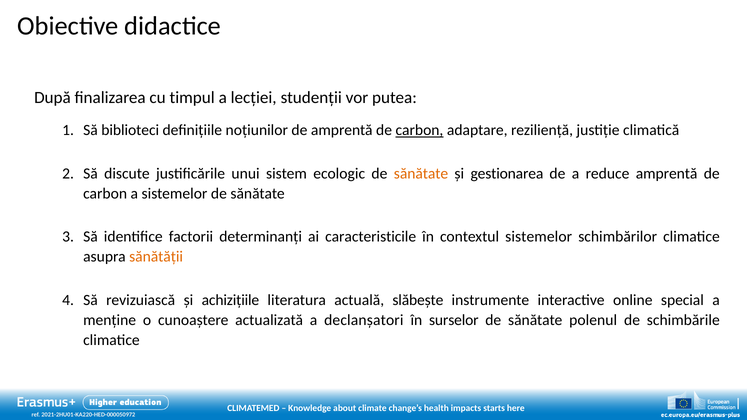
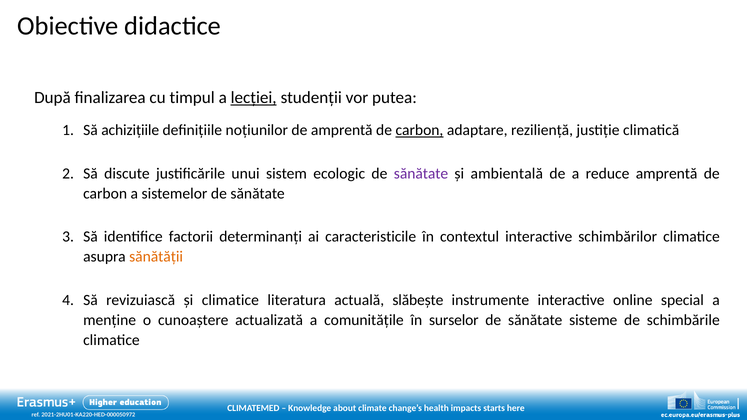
lecției underline: none -> present
biblioteci: biblioteci -> achizițiile
sănătate at (421, 174) colour: orange -> purple
gestionarea: gestionarea -> ambientală
contextul sistemelor: sistemelor -> interactive
și achizițiile: achizițiile -> climatice
declanșatori: declanșatori -> comunitățile
polenul: polenul -> sisteme
